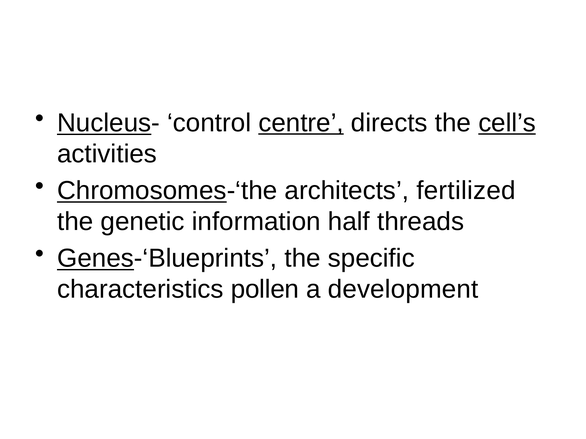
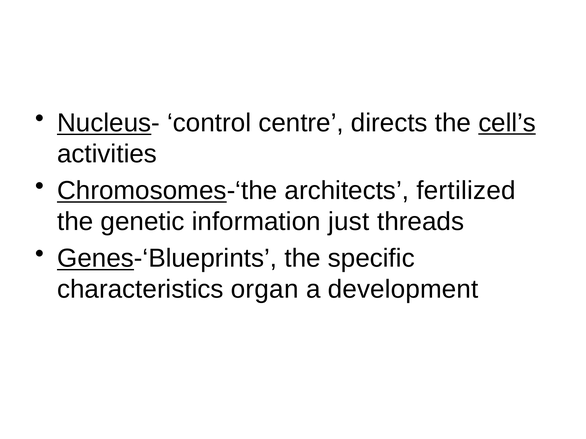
centre underline: present -> none
half: half -> just
pollen: pollen -> organ
